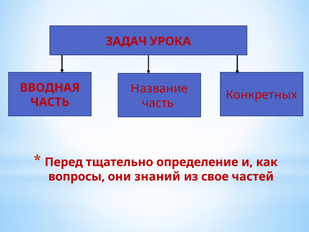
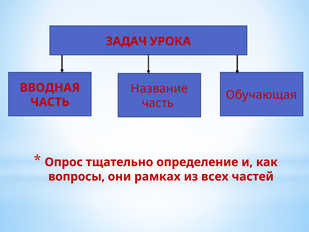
Конкретных: Конкретных -> Обучающая
Перед: Перед -> Опрос
знаний: знаний -> рамках
свое: свое -> всех
